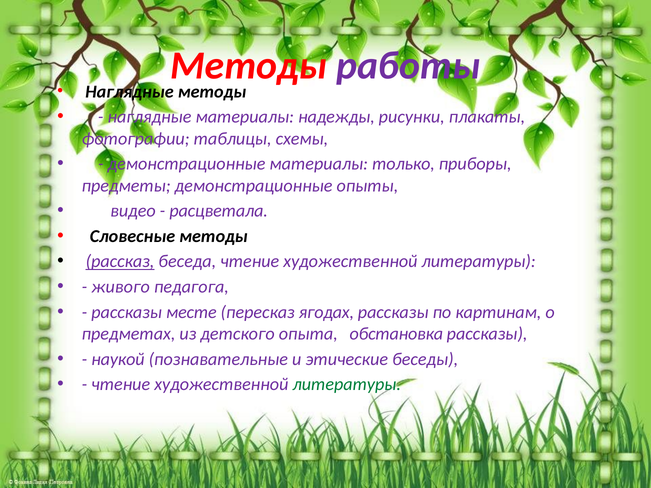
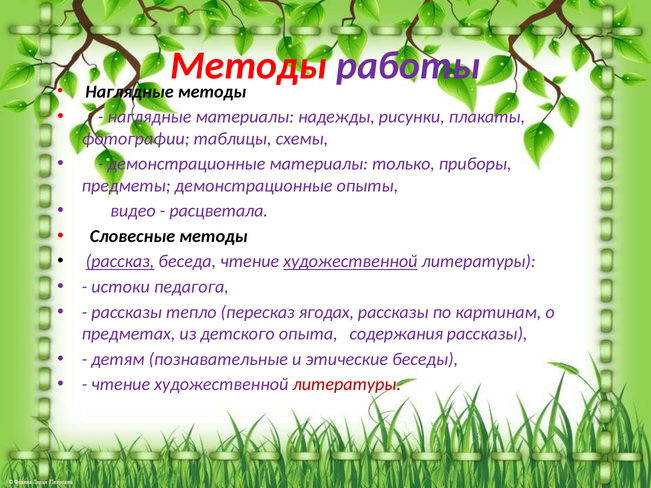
художественной at (350, 262) underline: none -> present
живого: живого -> истоки
месте: месте -> тепло
обстановка: обстановка -> содержания
наукой: наукой -> детям
литературы at (347, 385) colour: green -> red
